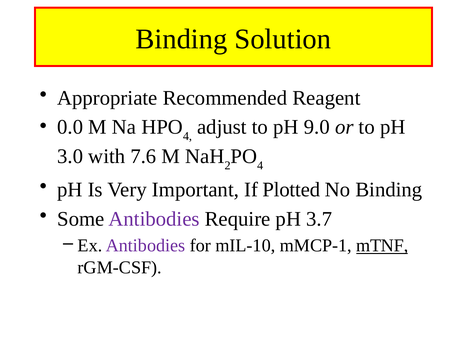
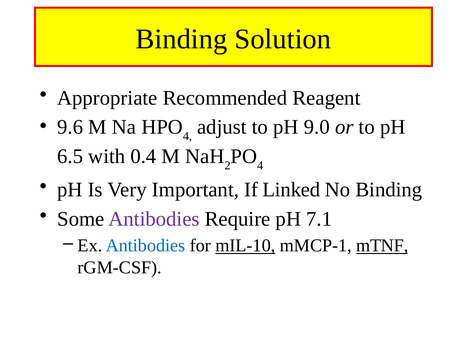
0.0: 0.0 -> 9.6
3.0: 3.0 -> 6.5
7.6: 7.6 -> 0.4
Plotted: Plotted -> Linked
3.7: 3.7 -> 7.1
Antibodies at (146, 246) colour: purple -> blue
mIL-10 underline: none -> present
